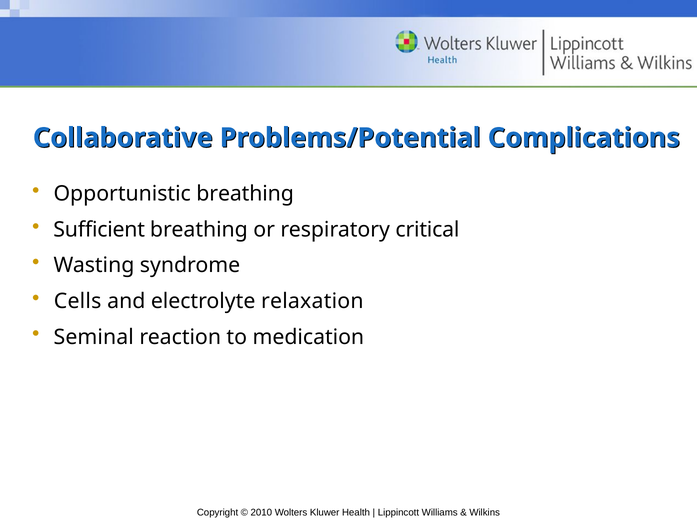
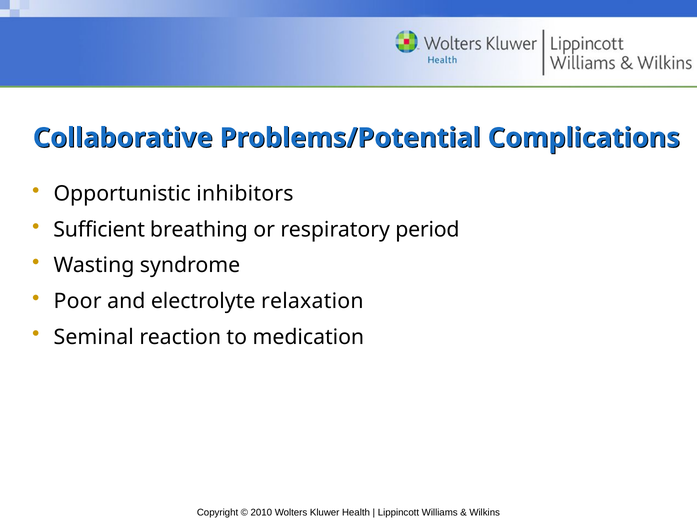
Opportunistic breathing: breathing -> inhibitors
critical: critical -> period
Cells: Cells -> Poor
